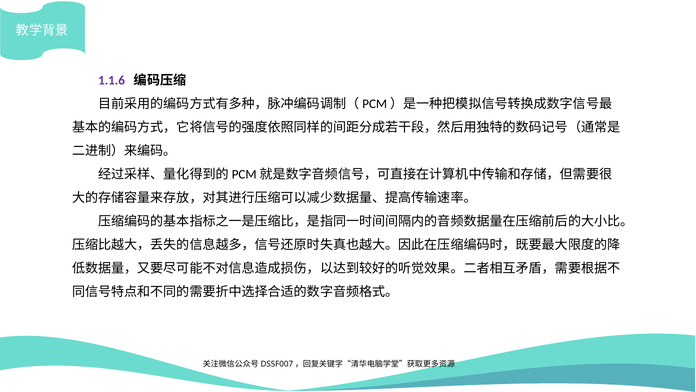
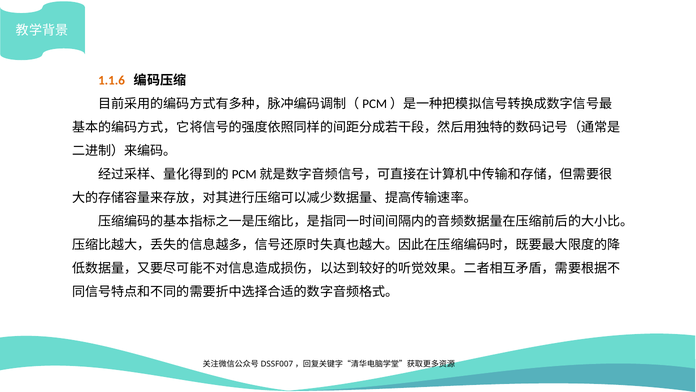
1.1.6 colour: purple -> orange
